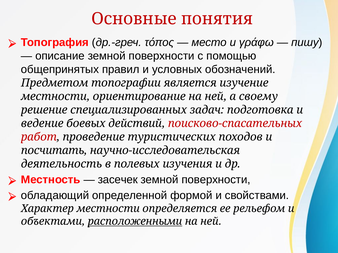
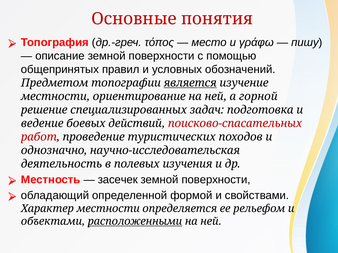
является underline: none -> present
своему: своему -> горной
посчитать: посчитать -> однозначно
